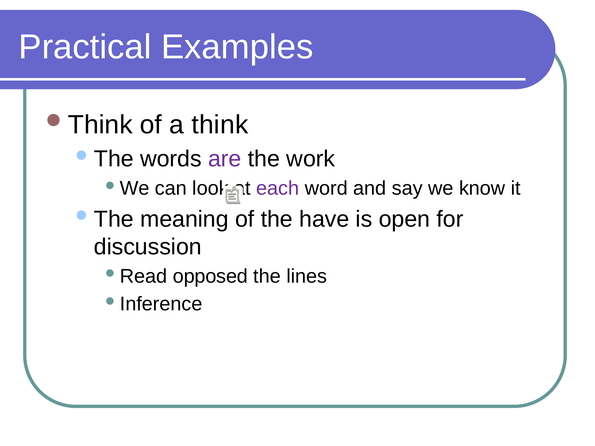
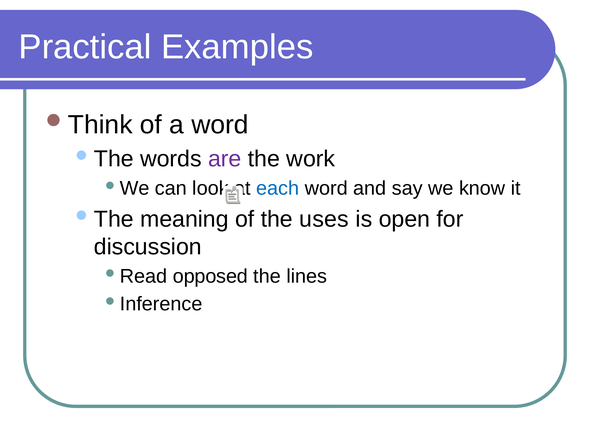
a think: think -> word
each colour: purple -> blue
have: have -> uses
